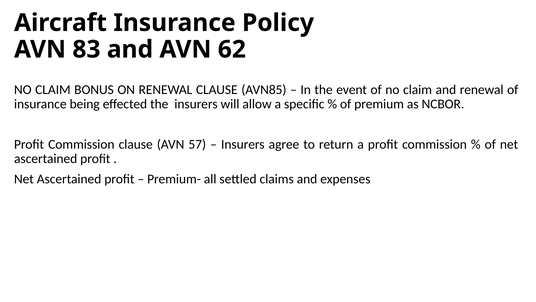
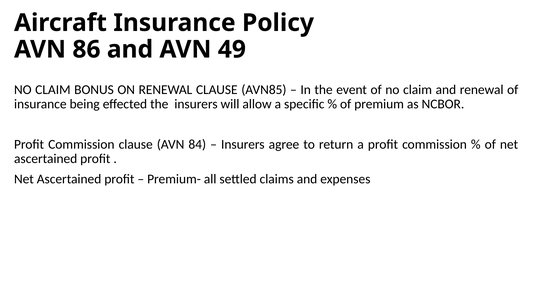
83: 83 -> 86
62: 62 -> 49
57: 57 -> 84
